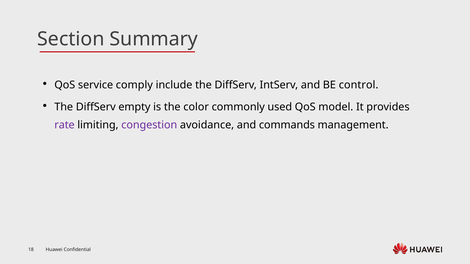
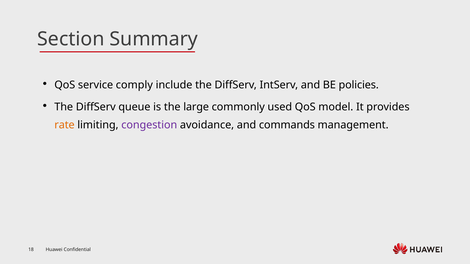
control: control -> policies
empty: empty -> queue
color: color -> large
rate colour: purple -> orange
